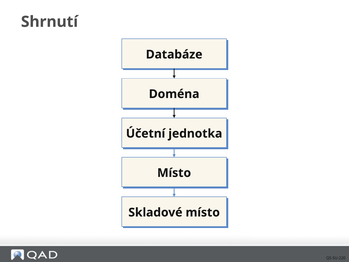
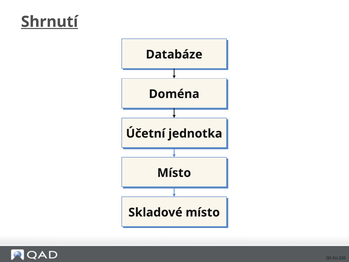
Shrnutí underline: none -> present
